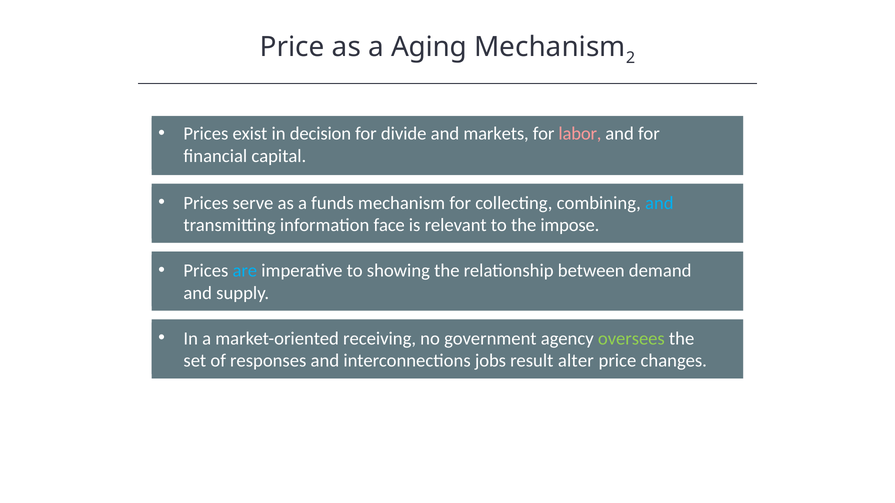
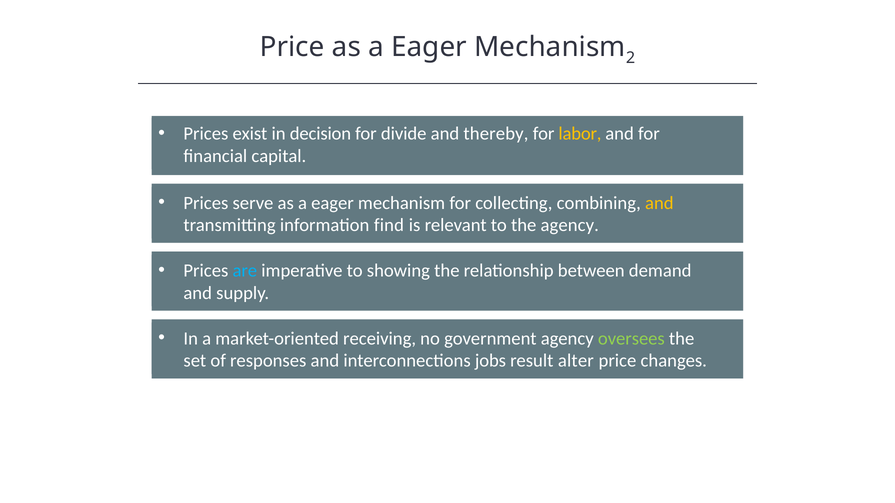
Price as a Aging: Aging -> Eager
markets: markets -> thereby
labor colour: pink -> yellow
serve as a funds: funds -> eager
and at (659, 203) colour: light blue -> yellow
face: face -> find
the impose: impose -> agency
